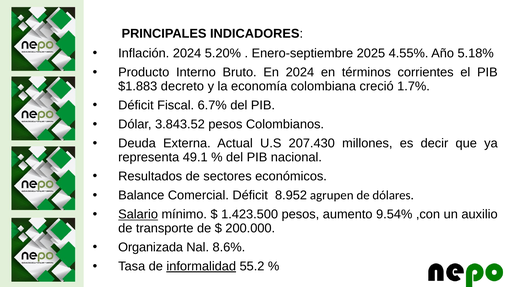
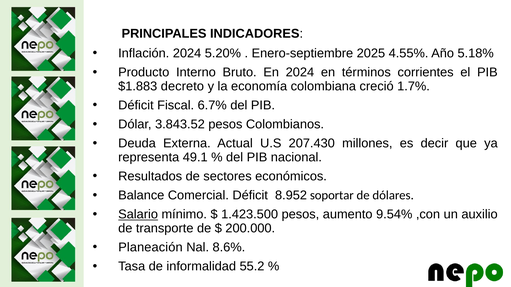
agrupen: agrupen -> soportar
Organizada: Organizada -> Planeación
informalidad underline: present -> none
